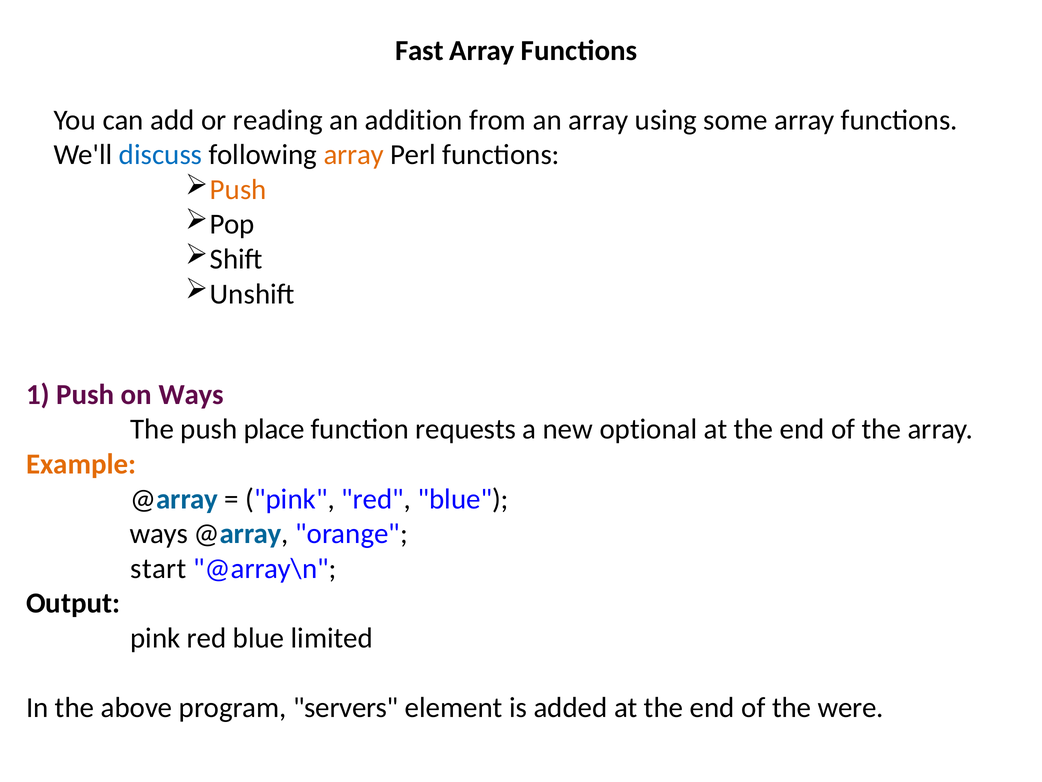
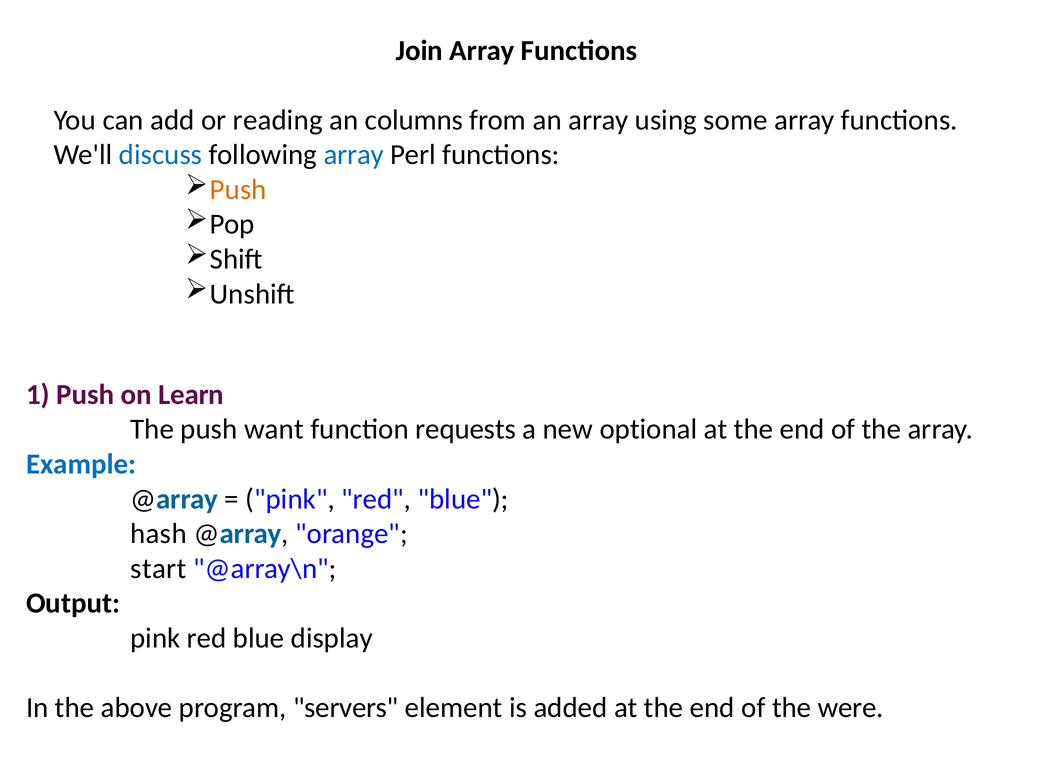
Fast: Fast -> Join
addition: addition -> columns
array at (354, 155) colour: orange -> blue
on Ways: Ways -> Learn
place: place -> want
Example colour: orange -> blue
ways at (159, 533): ways -> hash
limited: limited -> display
